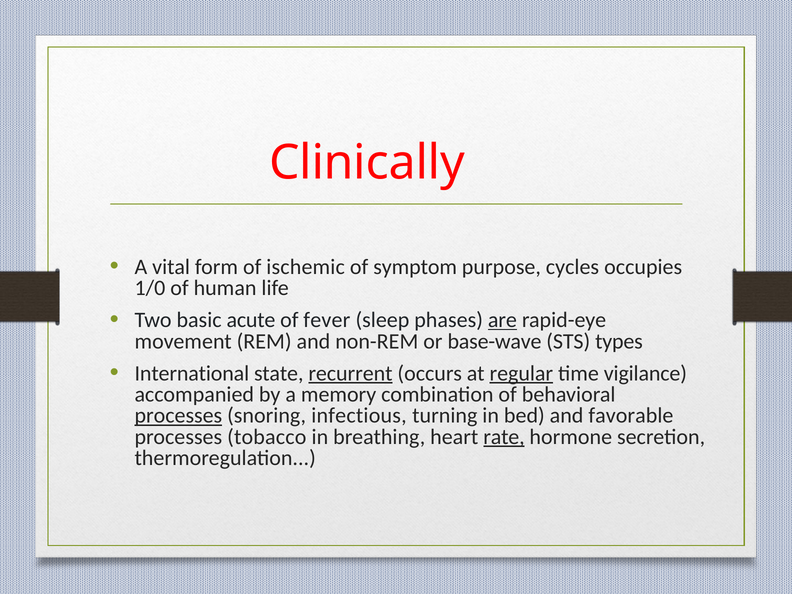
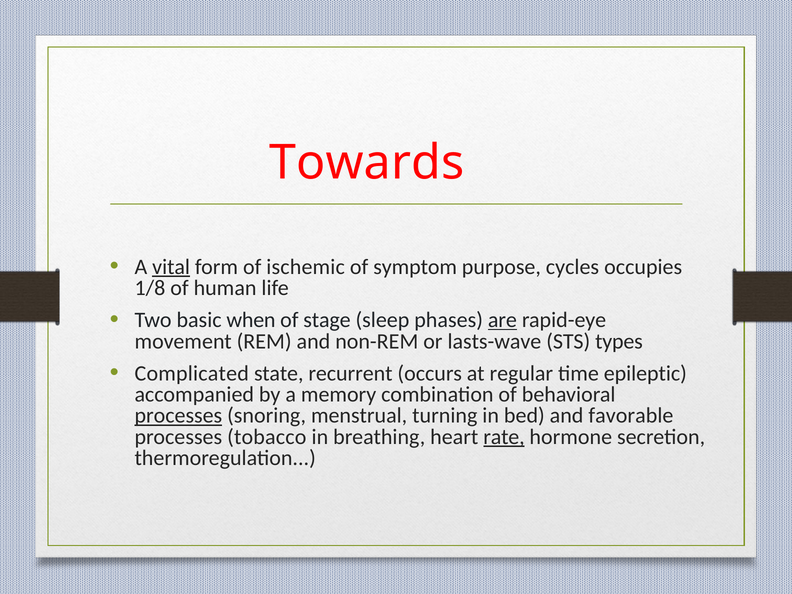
Clinically: Clinically -> Towards
vital underline: none -> present
1/0: 1/0 -> 1/8
acute: acute -> when
fever: fever -> stage
base-wave: base-wave -> lasts-wave
International: International -> Complicated
recurrent underline: present -> none
regular underline: present -> none
vigilance: vigilance -> epileptic
infectious: infectious -> menstrual
